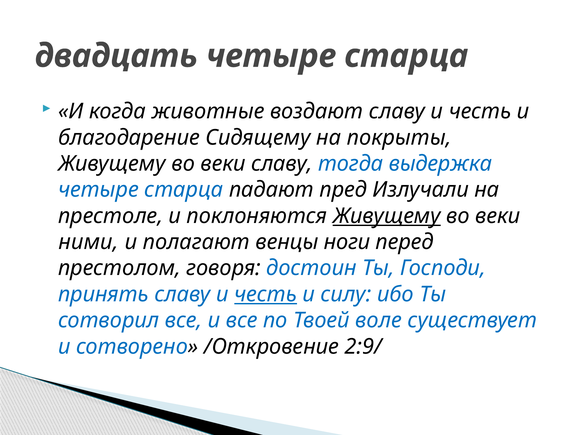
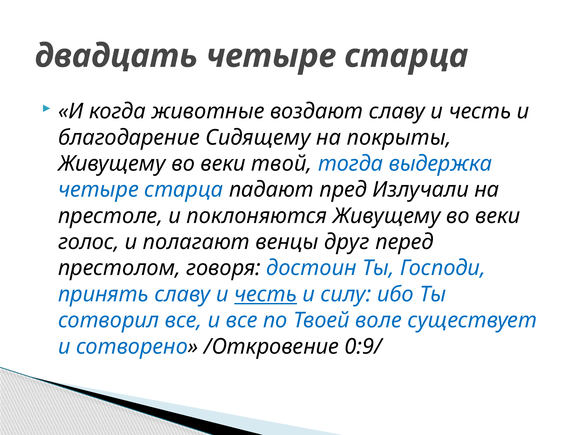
веки славу: славу -> твой
Живущему at (387, 216) underline: present -> none
ними: ними -> голос
ноги: ноги -> друг
2:9/: 2:9/ -> 0:9/
